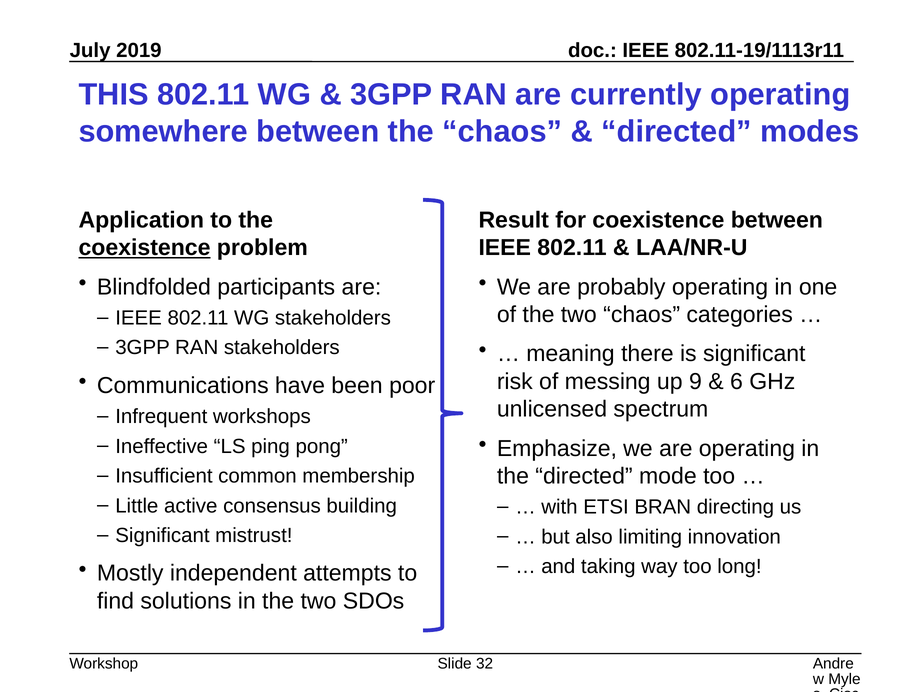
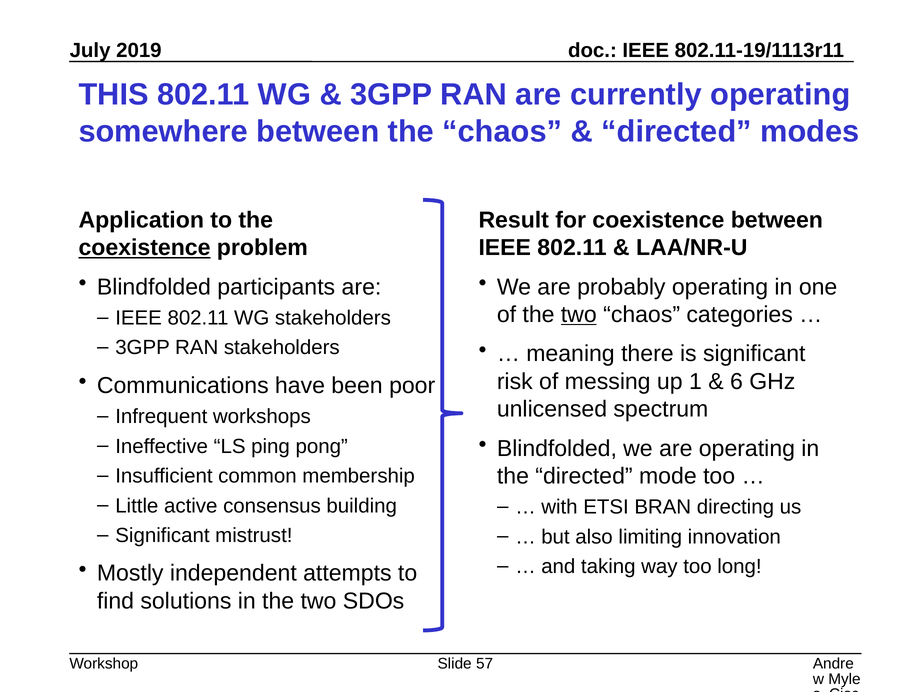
two at (579, 315) underline: none -> present
9: 9 -> 1
Emphasize at (557, 449): Emphasize -> Blindfolded
32: 32 -> 57
